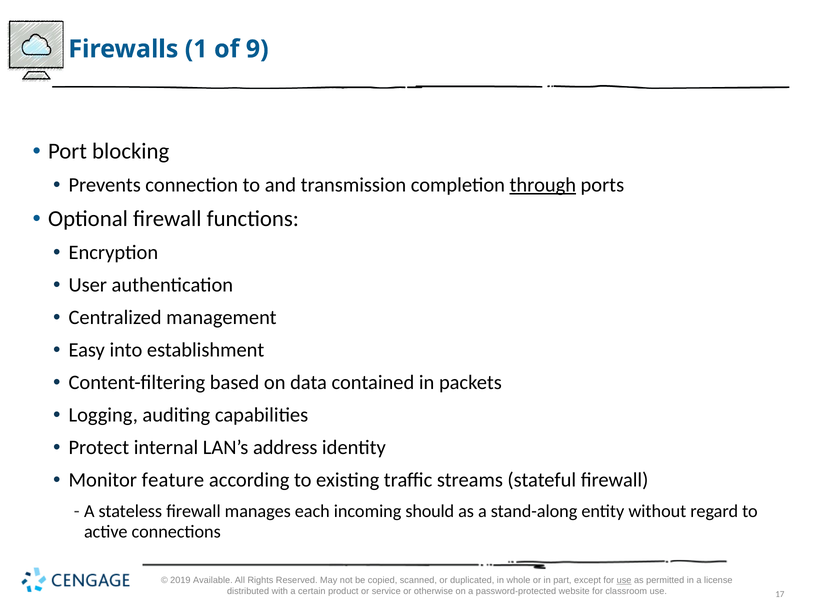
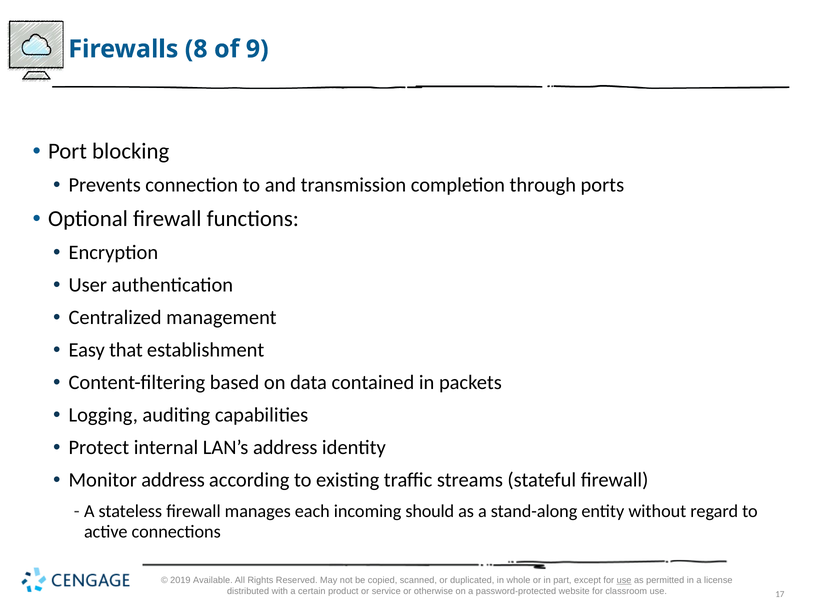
1: 1 -> 8
through underline: present -> none
into: into -> that
Monitor feature: feature -> address
